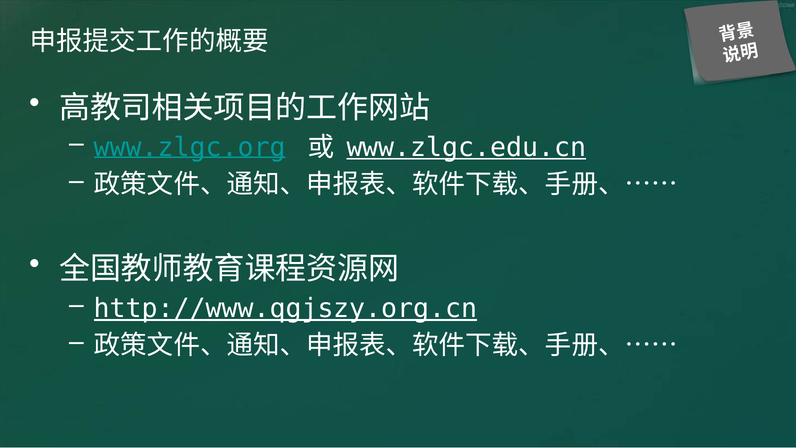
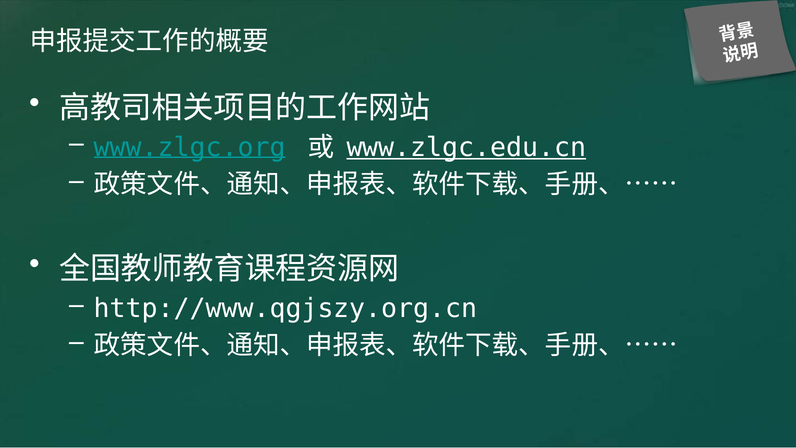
http://www.qgjszy.org.cn underline: present -> none
